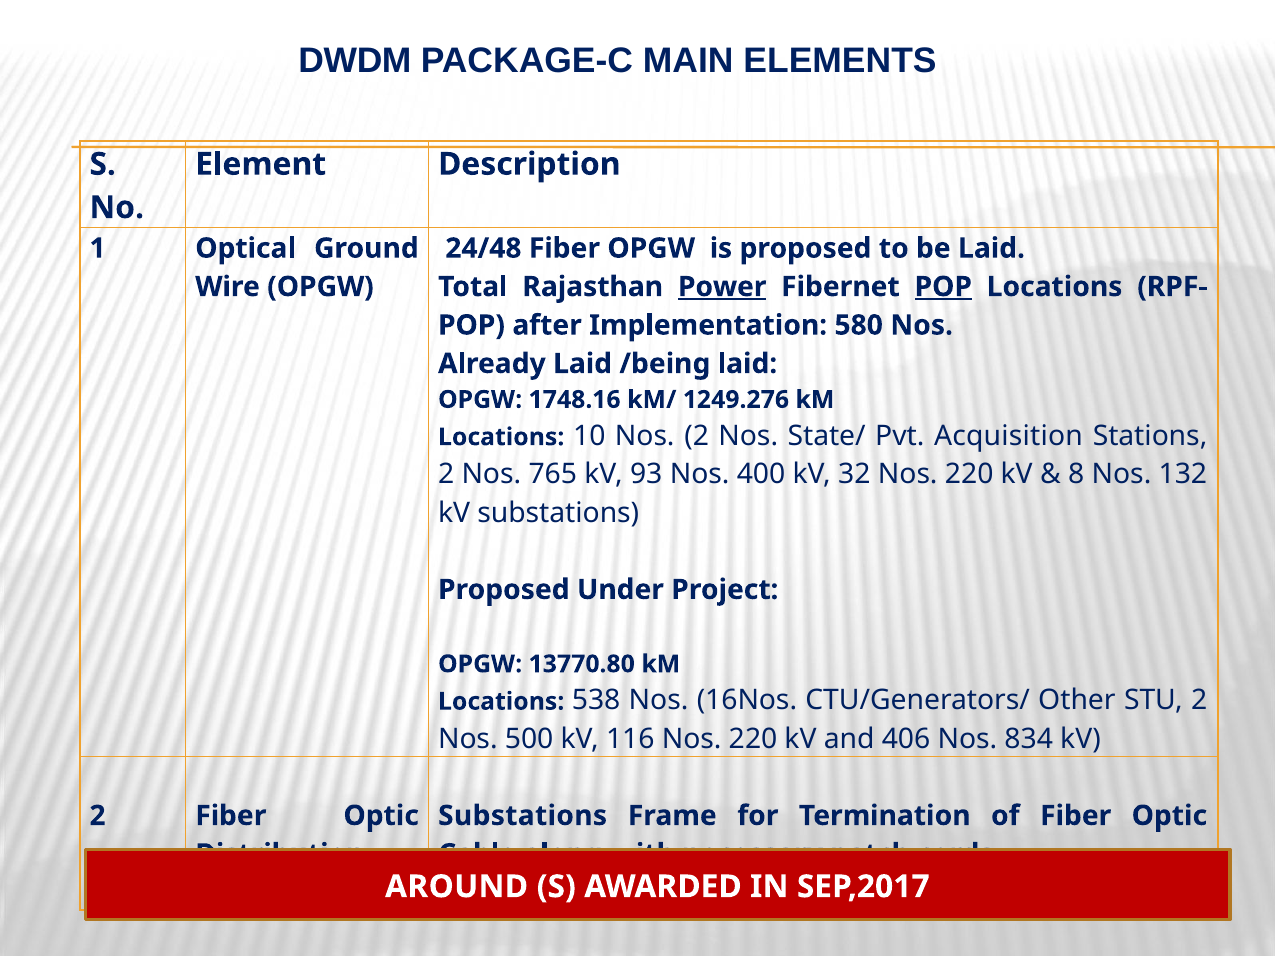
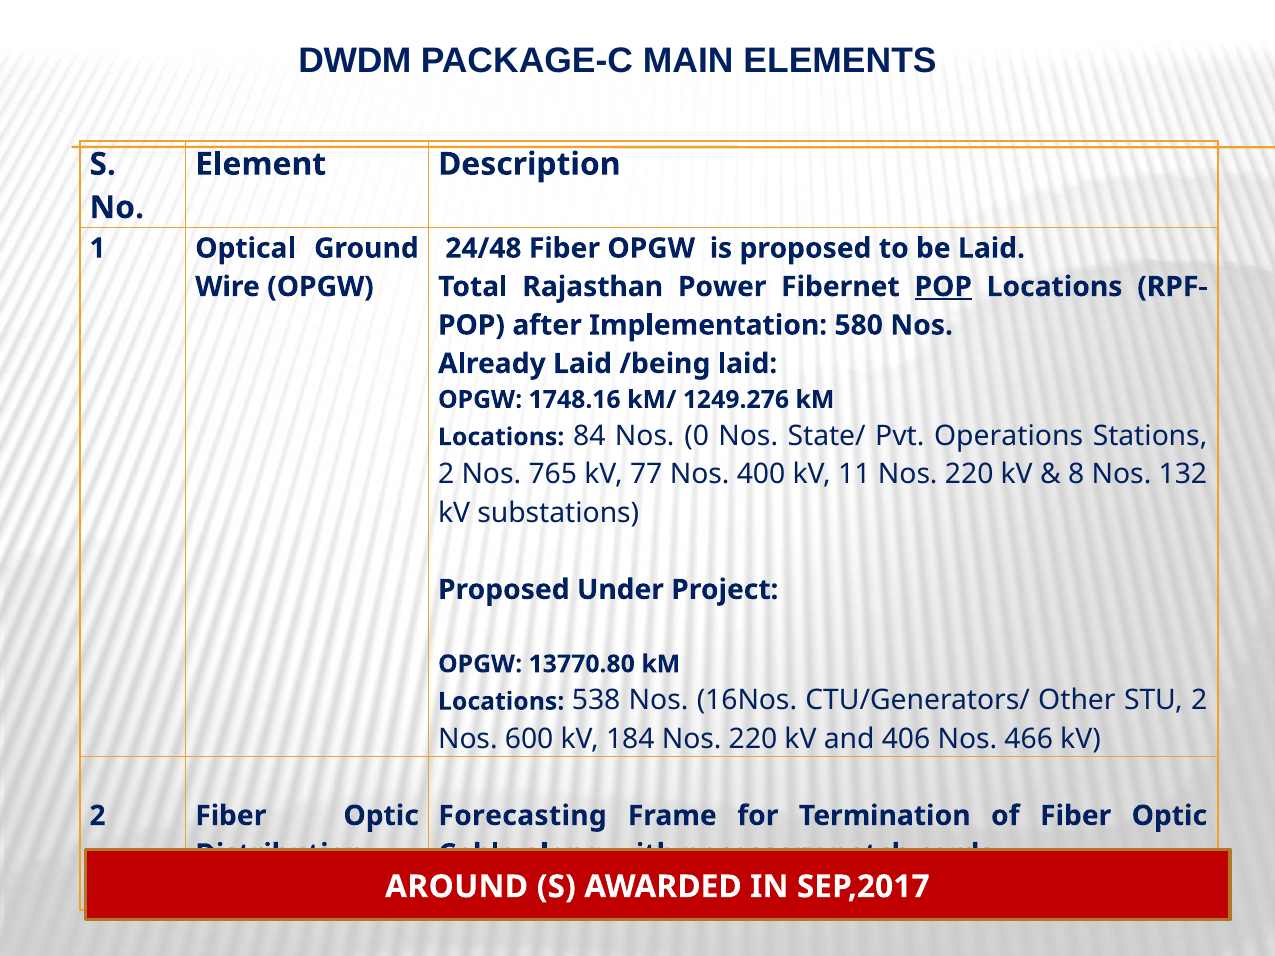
Power underline: present -> none
10: 10 -> 84
Nos 2: 2 -> 0
Acquisition: Acquisition -> Operations
93: 93 -> 77
32: 32 -> 11
500: 500 -> 600
116: 116 -> 184
834: 834 -> 466
Substations at (523, 816): Substations -> Forecasting
